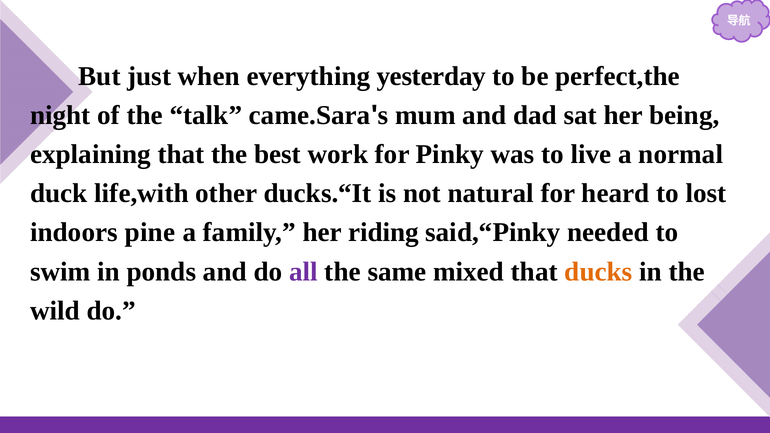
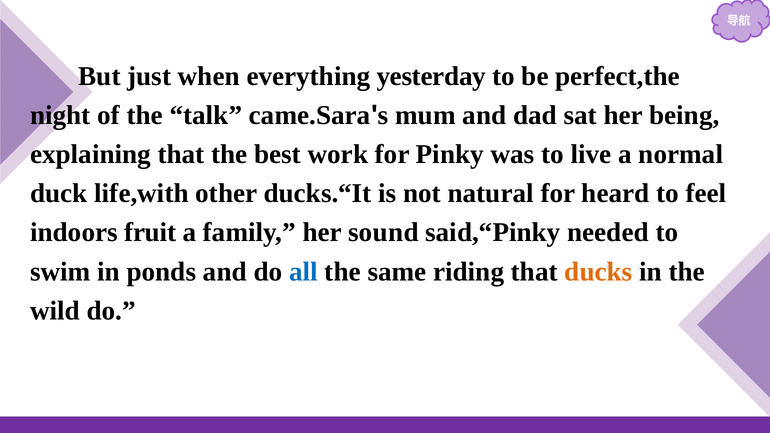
lost: lost -> feel
pine: pine -> fruit
riding: riding -> sound
all colour: purple -> blue
mixed: mixed -> riding
